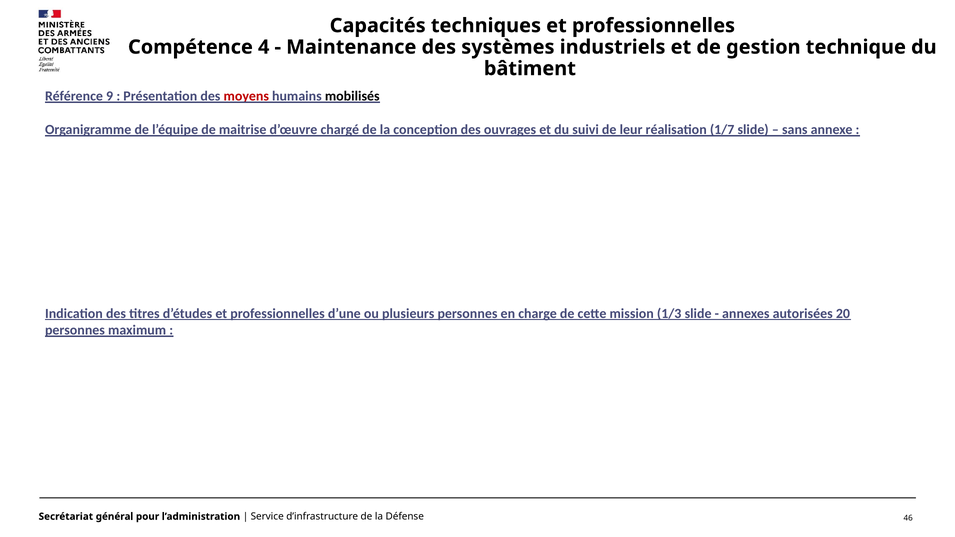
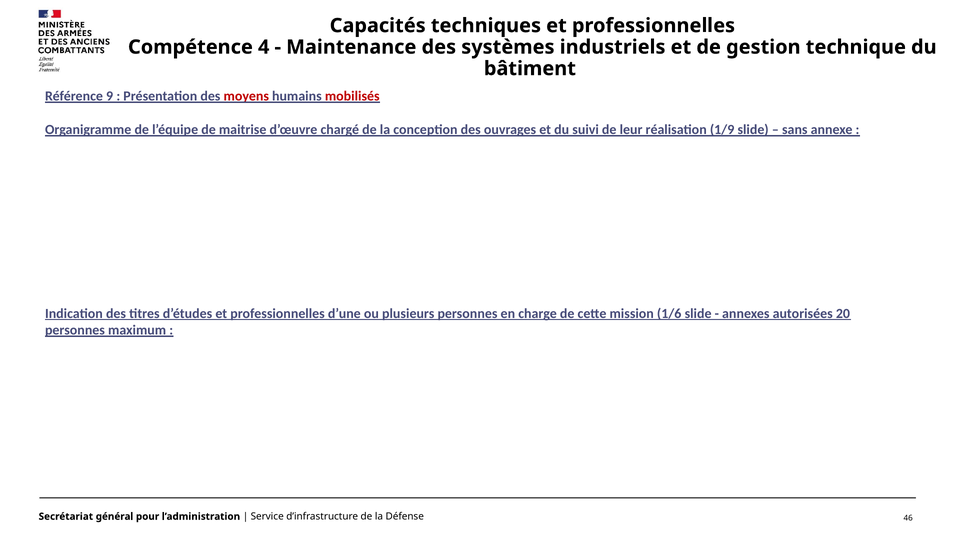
mobilisés colour: black -> red
1/7: 1/7 -> 1/9
1/3: 1/3 -> 1/6
